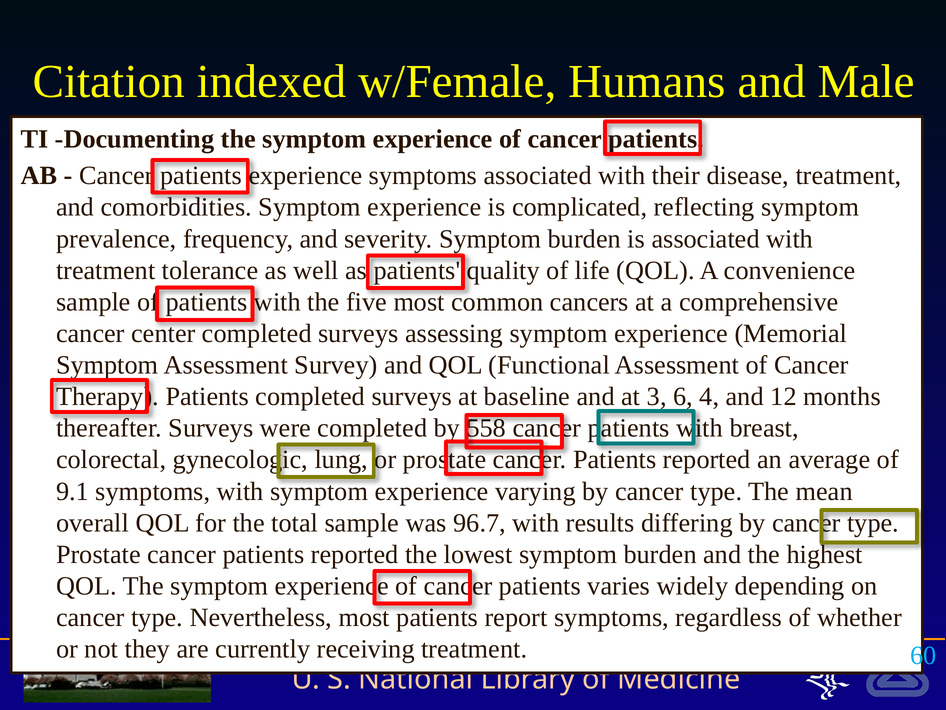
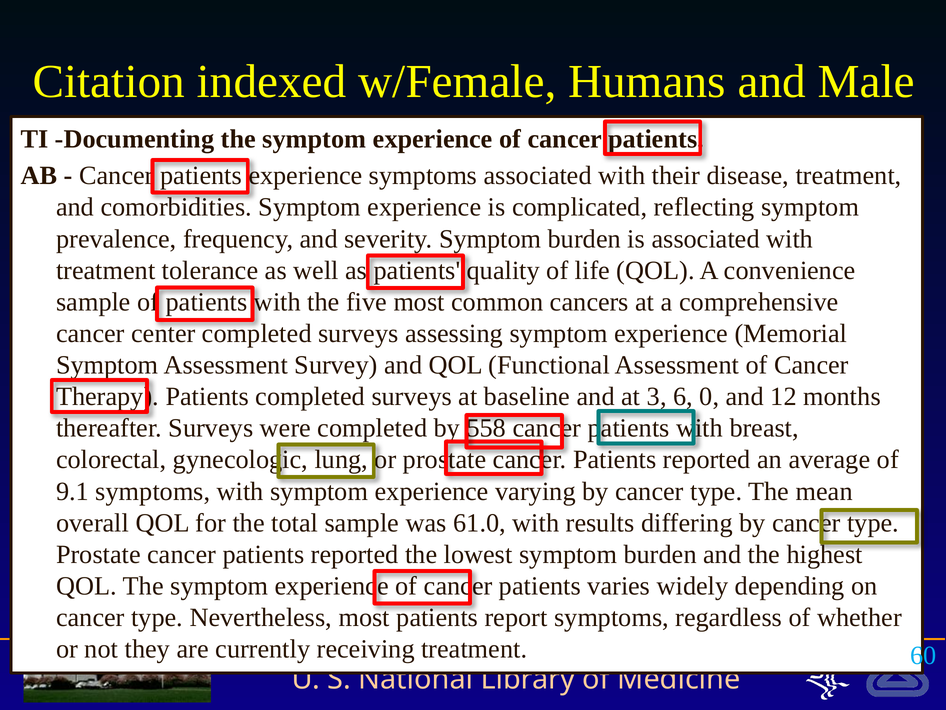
4: 4 -> 0
96.7: 96.7 -> 61.0
